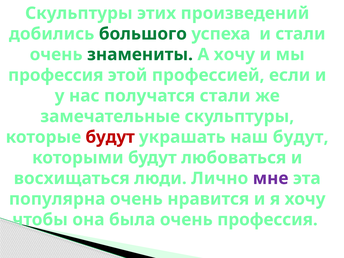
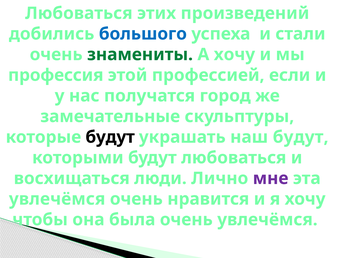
Скульптуры at (79, 13): Скульптуры -> Любоваться
большого colour: green -> blue
получатся стали: стали -> город
будут at (110, 137) colour: red -> black
популярна at (57, 199): популярна -> увлечёмся
очень профессия: профессия -> увлечёмся
